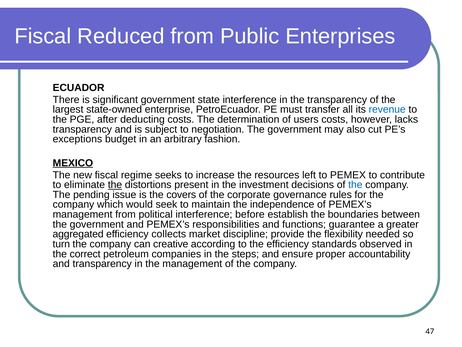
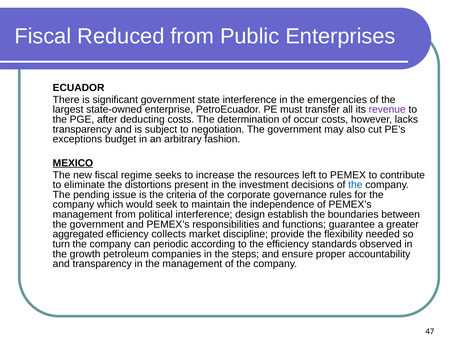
the transparency: transparency -> emergencies
revenue colour: blue -> purple
users: users -> occur
the at (115, 185) underline: present -> none
covers: covers -> criteria
before: before -> design
creative: creative -> periodic
correct: correct -> growth
